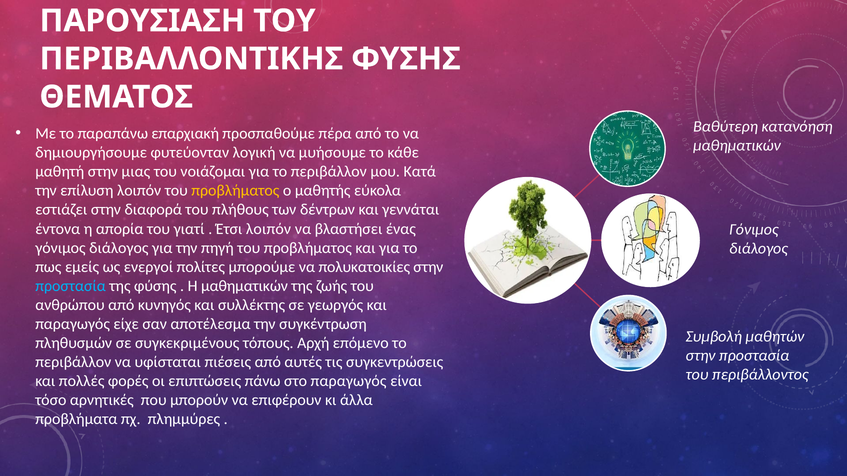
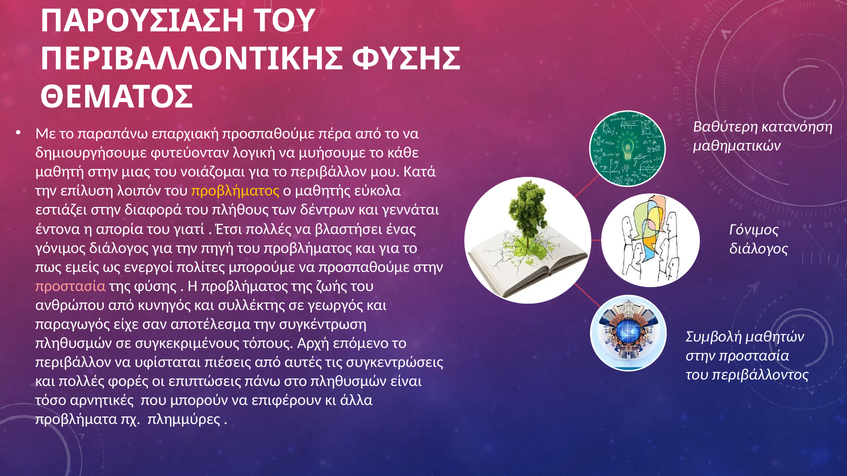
Έτσι λοιπόν: λοιπόν -> πολλές
να πολυκατοικίες: πολυκατοικίες -> προσπαθούμε
προστασία at (71, 286) colour: light blue -> pink
Η μαθηματικών: μαθηματικών -> προβλήματος
στο παραγωγός: παραγωγός -> πληθυσμών
